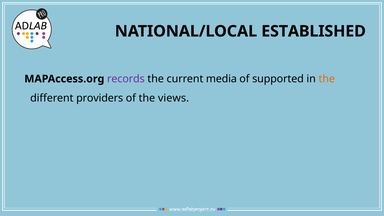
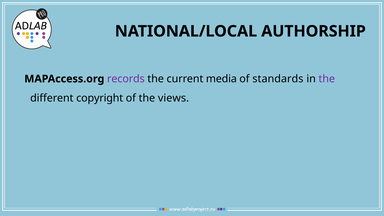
ESTABLISHED: ESTABLISHED -> AUTHORSHIP
supported: supported -> standards
the at (327, 79) colour: orange -> purple
providers: providers -> copyright
